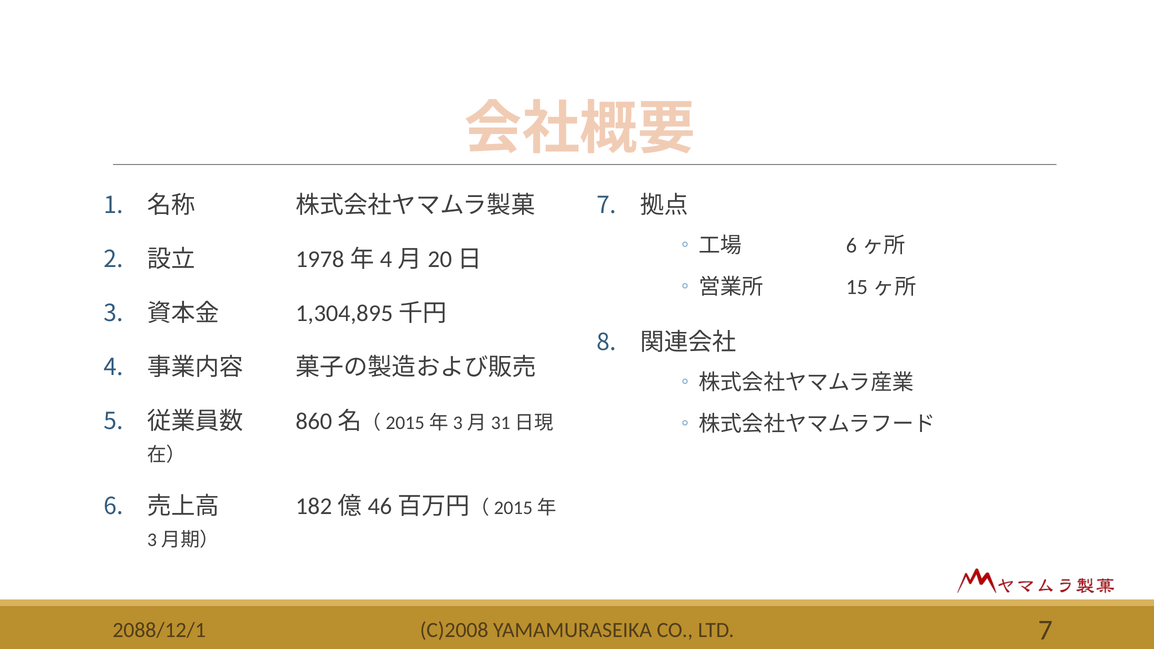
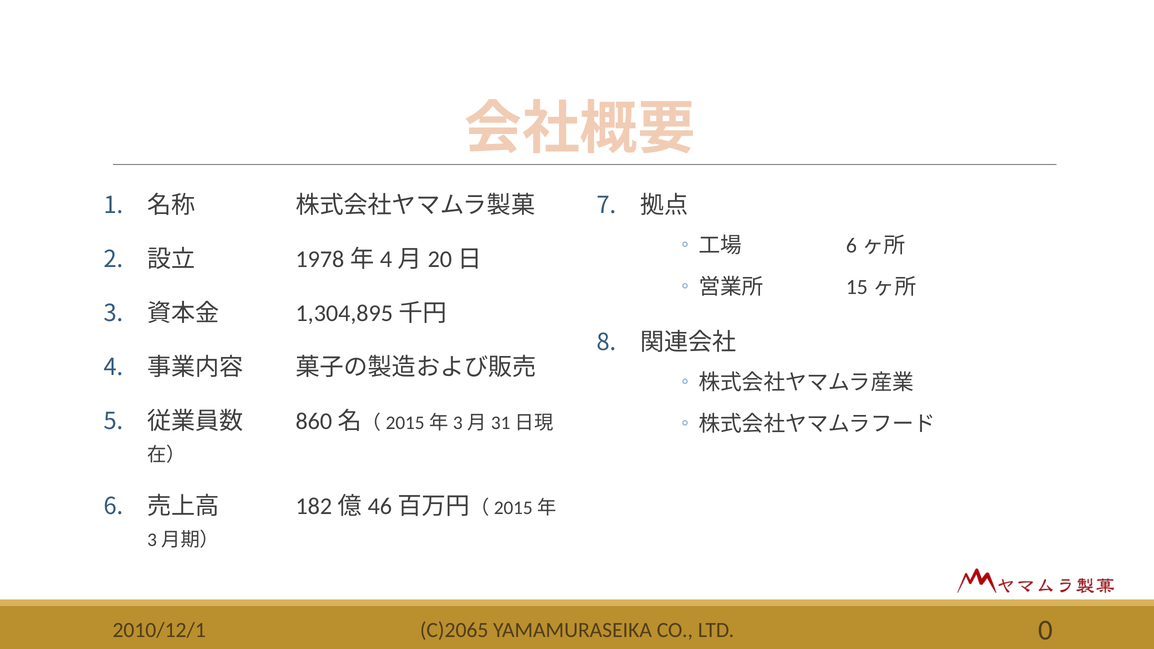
C)2008: C)2008 -> C)2065
LTD 7: 7 -> 0
2088/12/1: 2088/12/1 -> 2010/12/1
